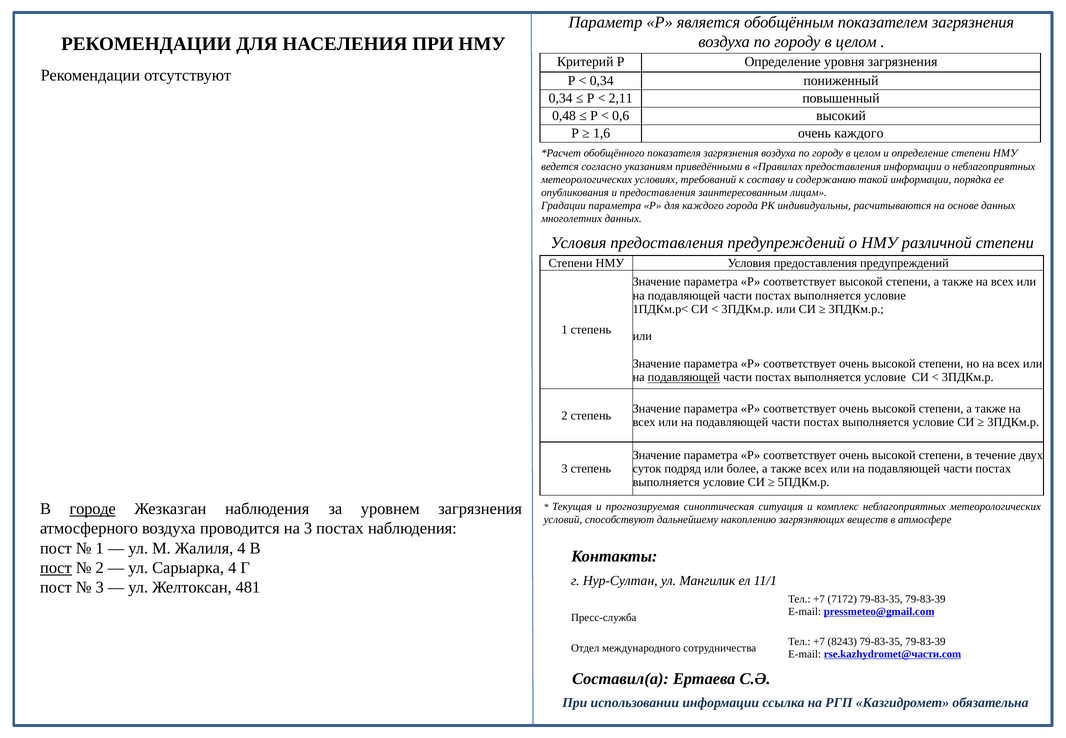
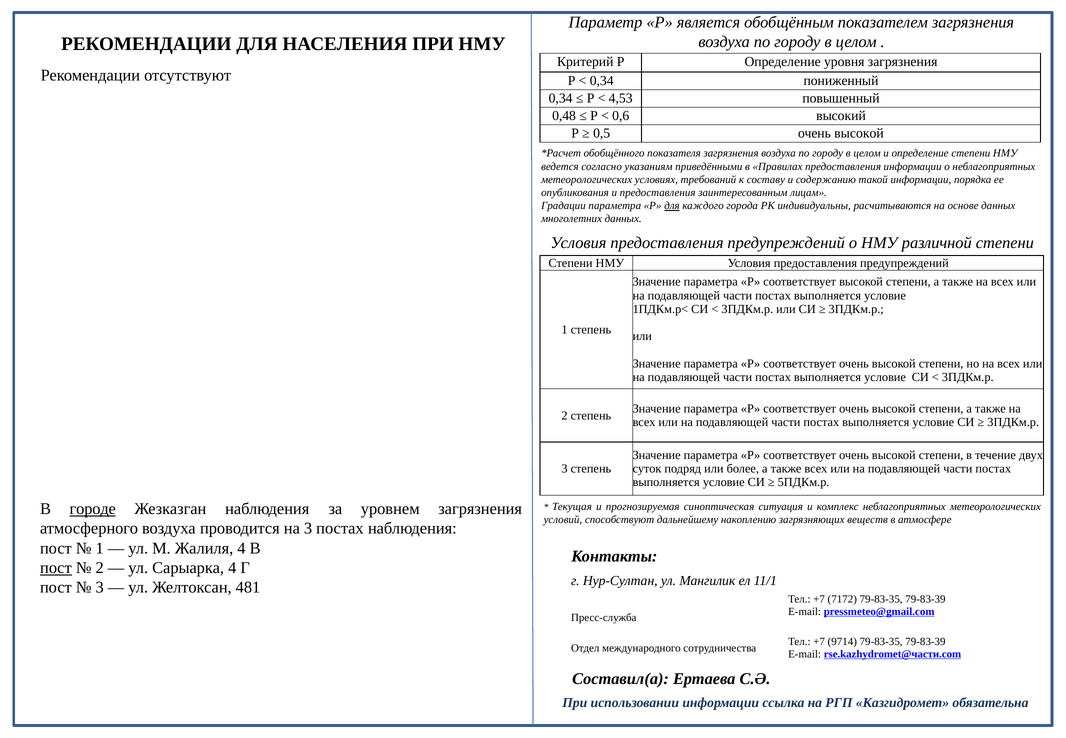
2,11: 2,11 -> 4,53
1,6: 1,6 -> 0,5
каждого at (859, 133): каждого -> высокой
для at (672, 206) underline: none -> present
подавляющей at (684, 377) underline: present -> none
8243: 8243 -> 9714
